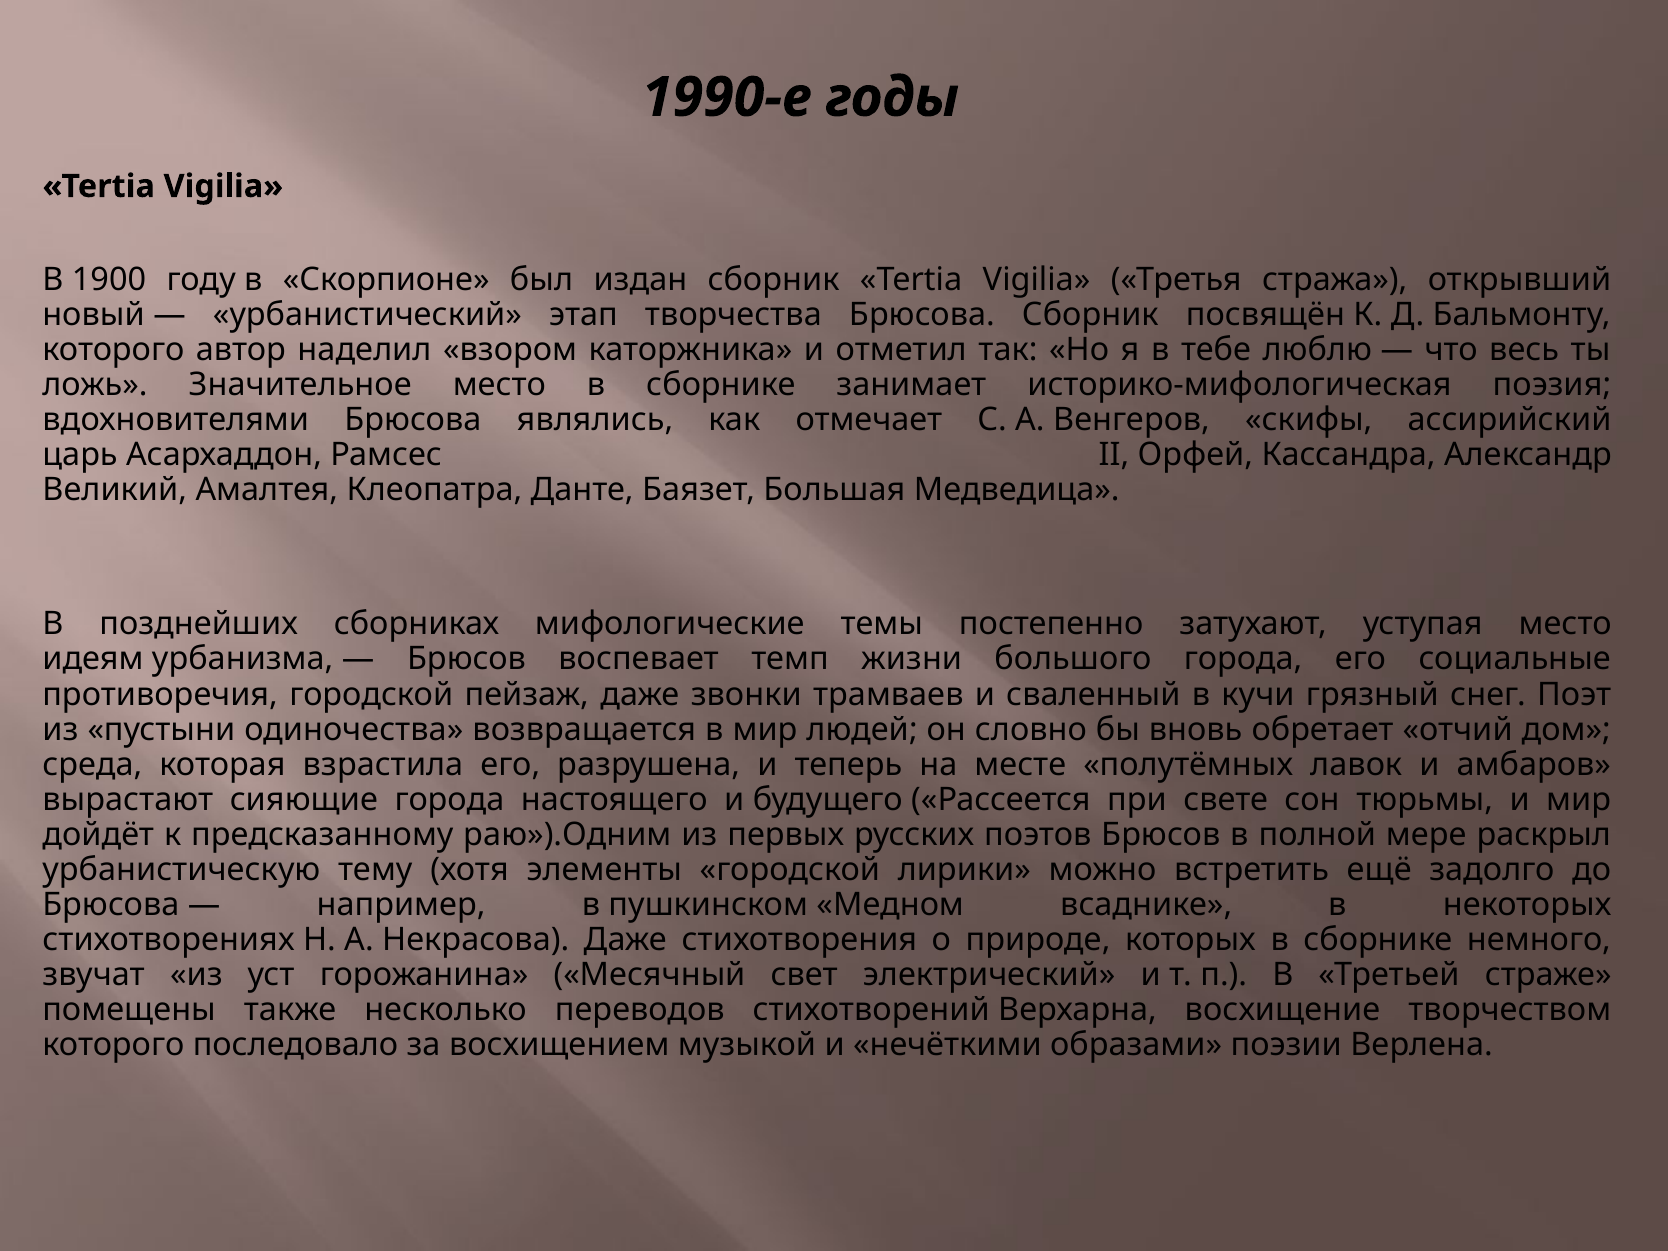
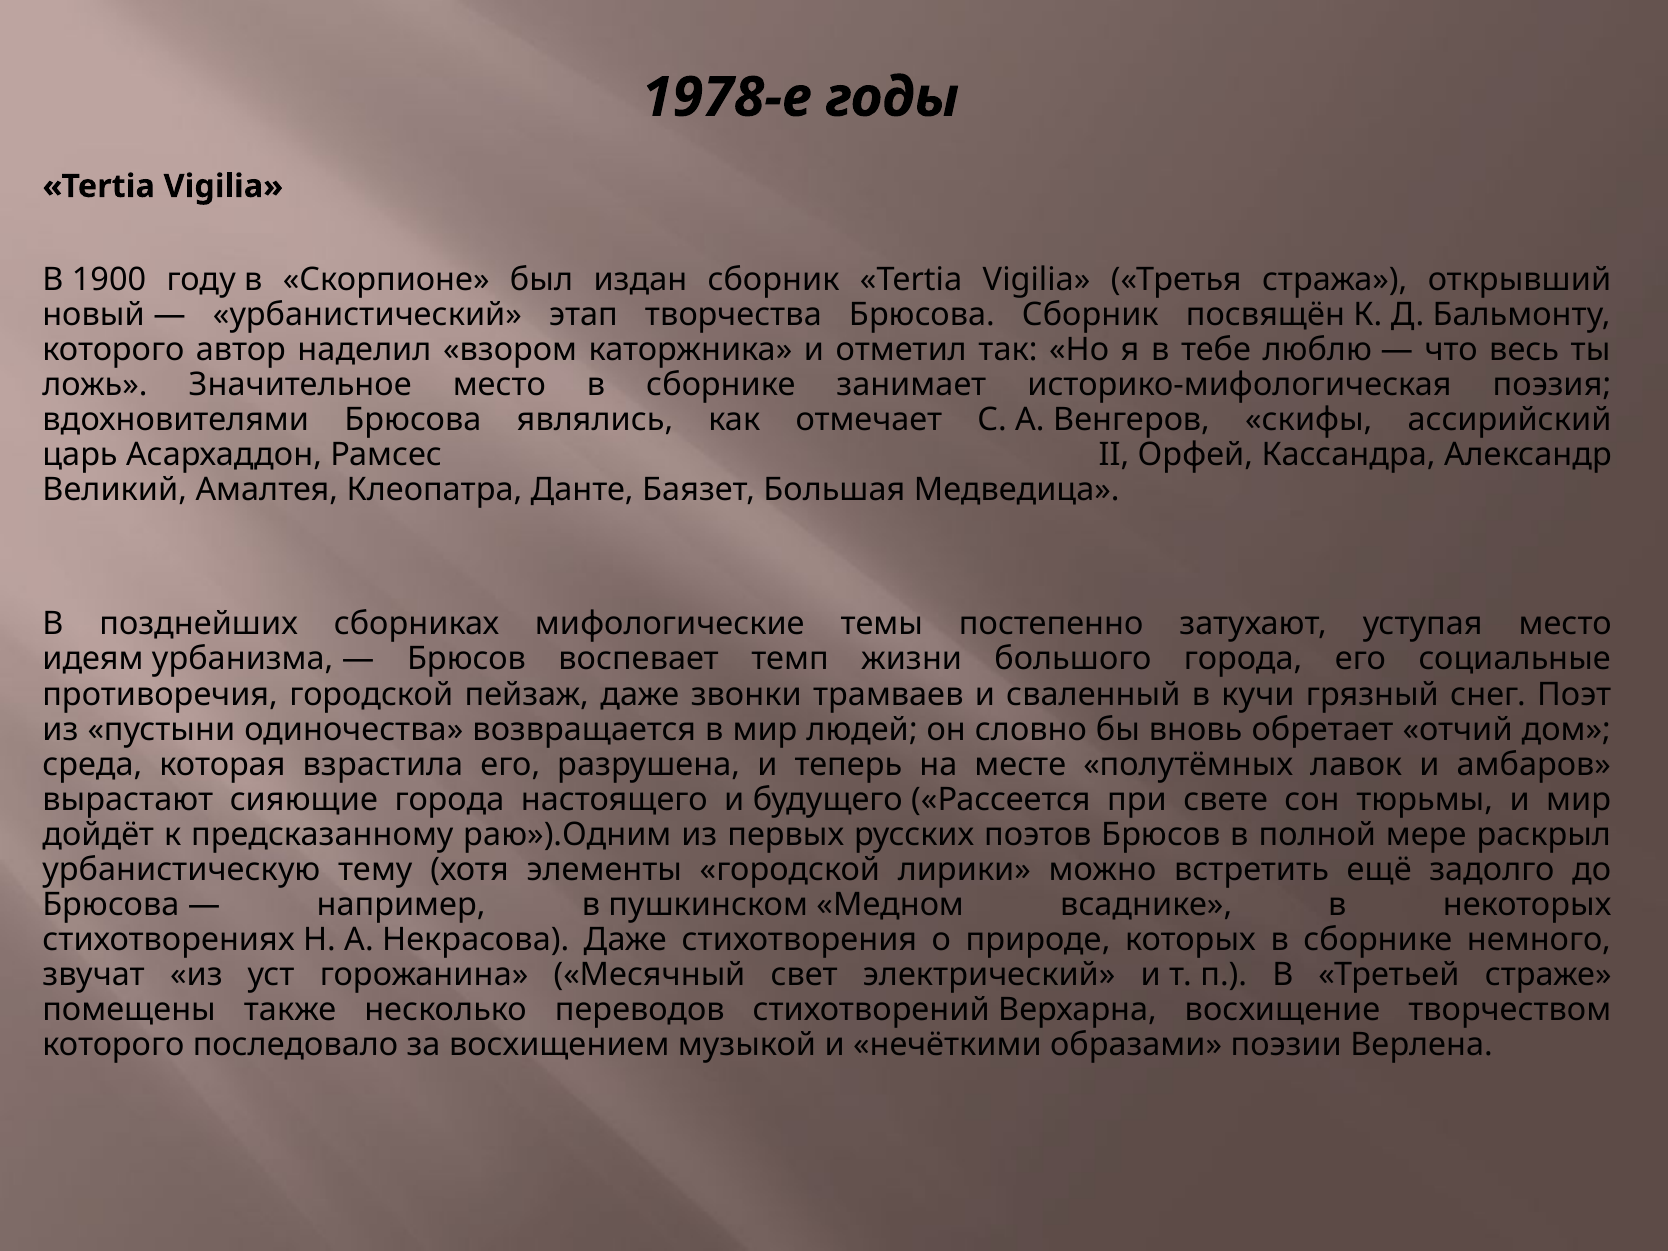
1990-е: 1990-е -> 1978-е
